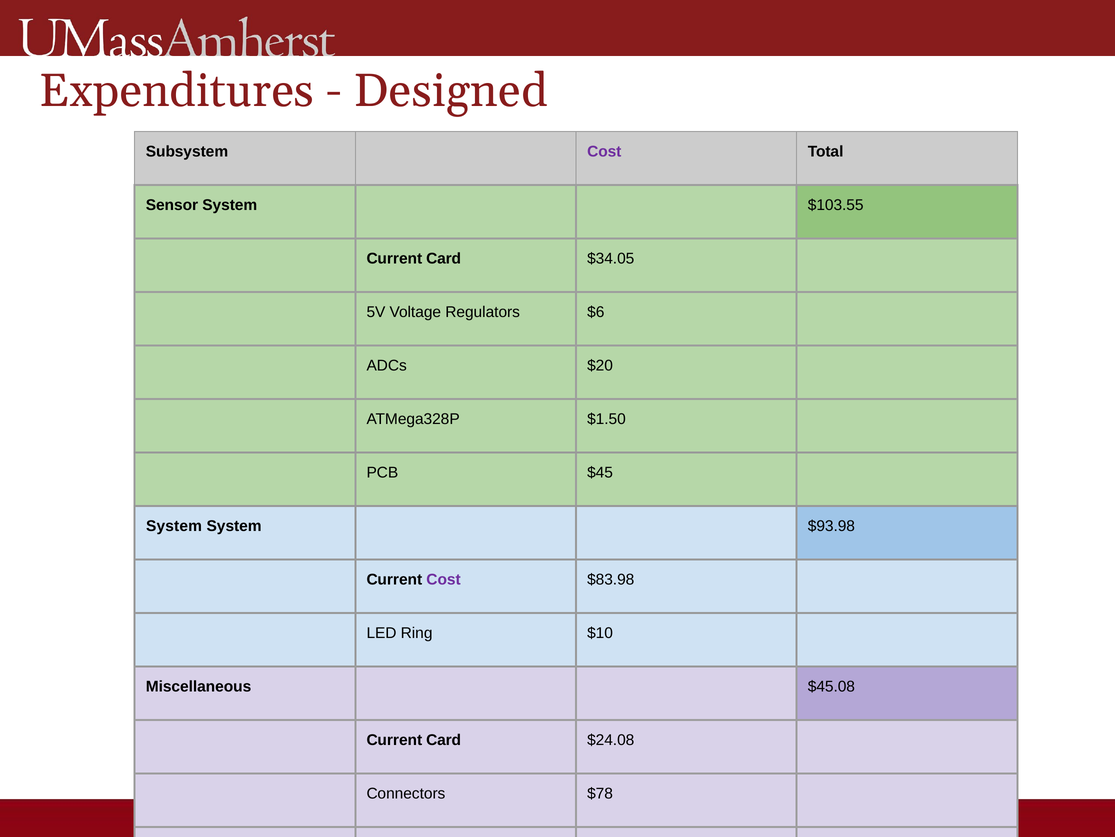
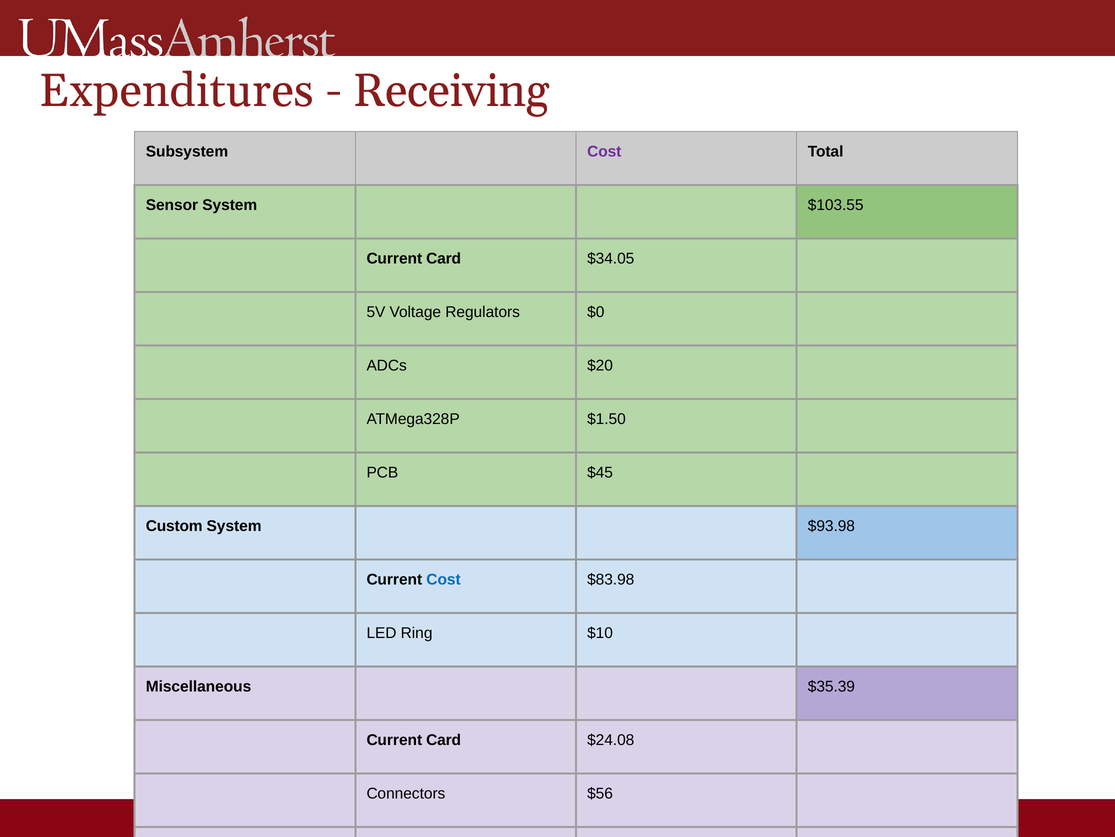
Designed: Designed -> Receiving
$6: $6 -> $0
System at (174, 526): System -> Custom
Cost at (444, 579) colour: purple -> blue
$45.08: $45.08 -> $35.39
$78: $78 -> $56
